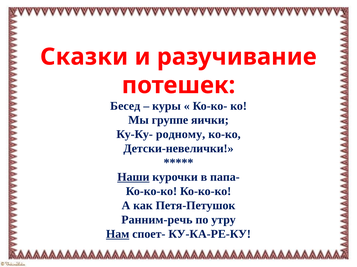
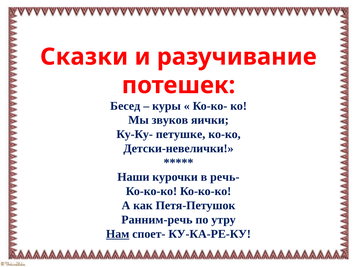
группе: группе -> звуков
родному: родному -> петушке
Наши underline: present -> none
папа-: папа- -> речь-
